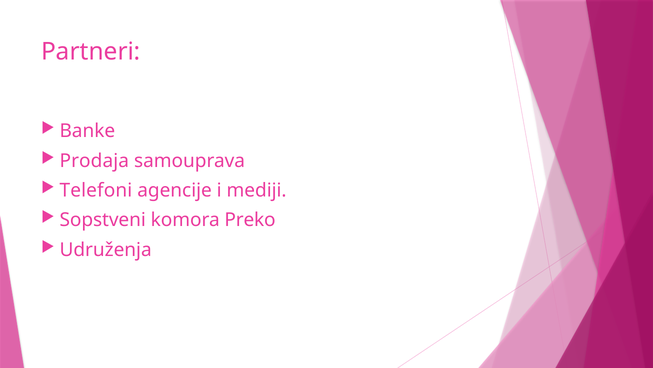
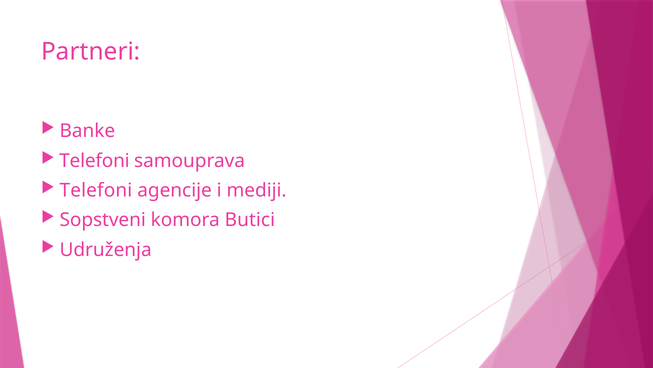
Prodaja at (94, 161): Prodaja -> Telefoni
Preko: Preko -> Butici
